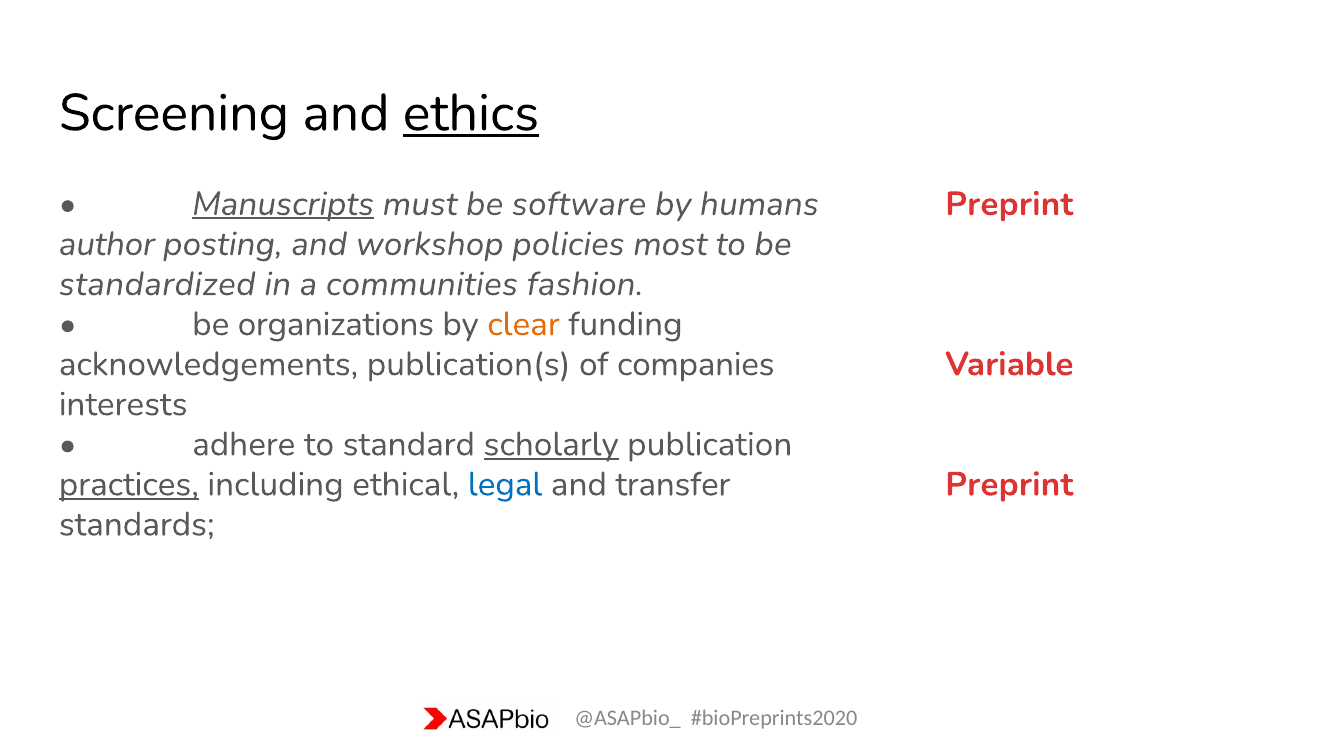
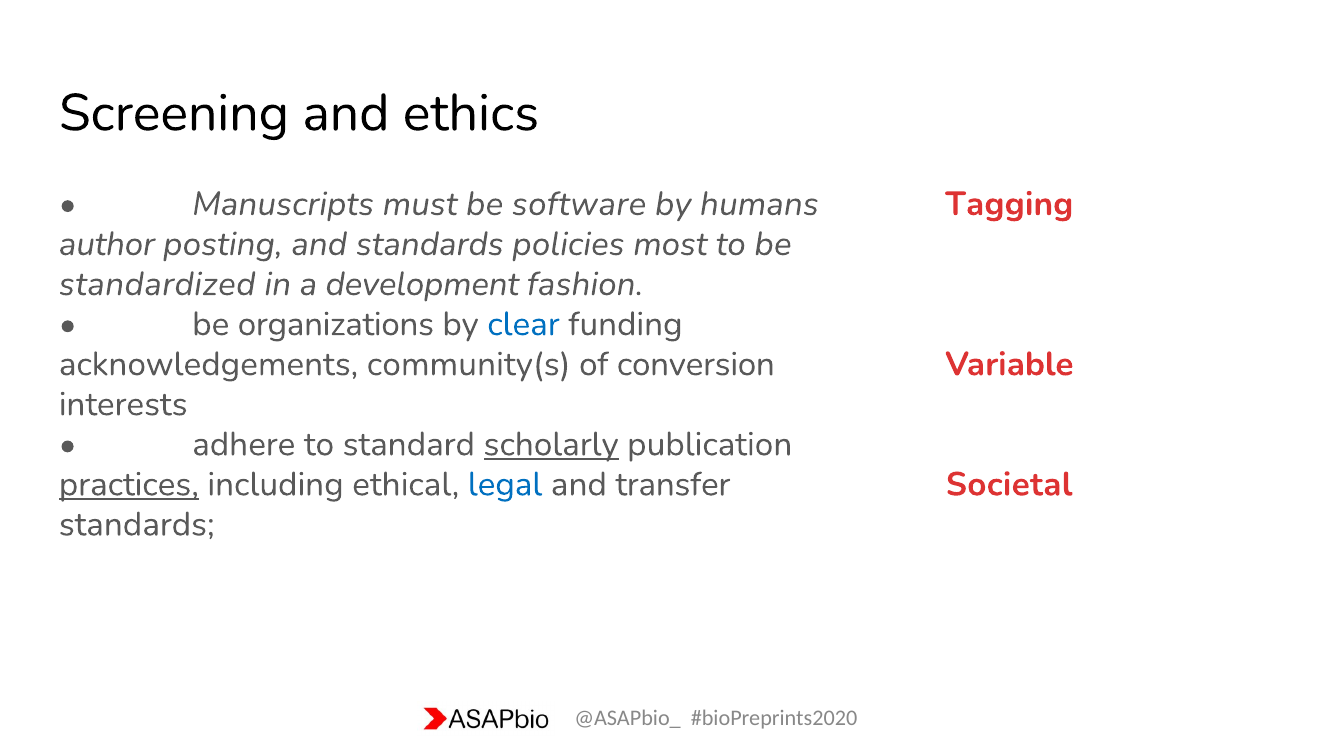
ethics underline: present -> none
Manuscripts underline: present -> none
Preprint at (1009, 204): Preprint -> Tagging
and workshop: workshop -> standards
communities: communities -> development
clear colour: orange -> blue
publication(s: publication(s -> community(s
companies: companies -> conversion
Preprint at (1009, 484): Preprint -> Societal
